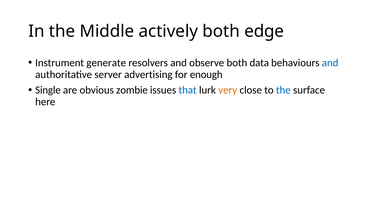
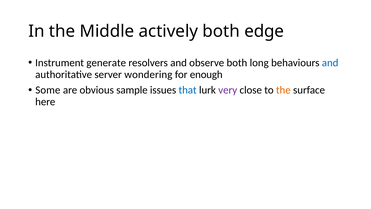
data: data -> long
advertising: advertising -> wondering
Single: Single -> Some
zombie: zombie -> sample
very colour: orange -> purple
the at (283, 90) colour: blue -> orange
